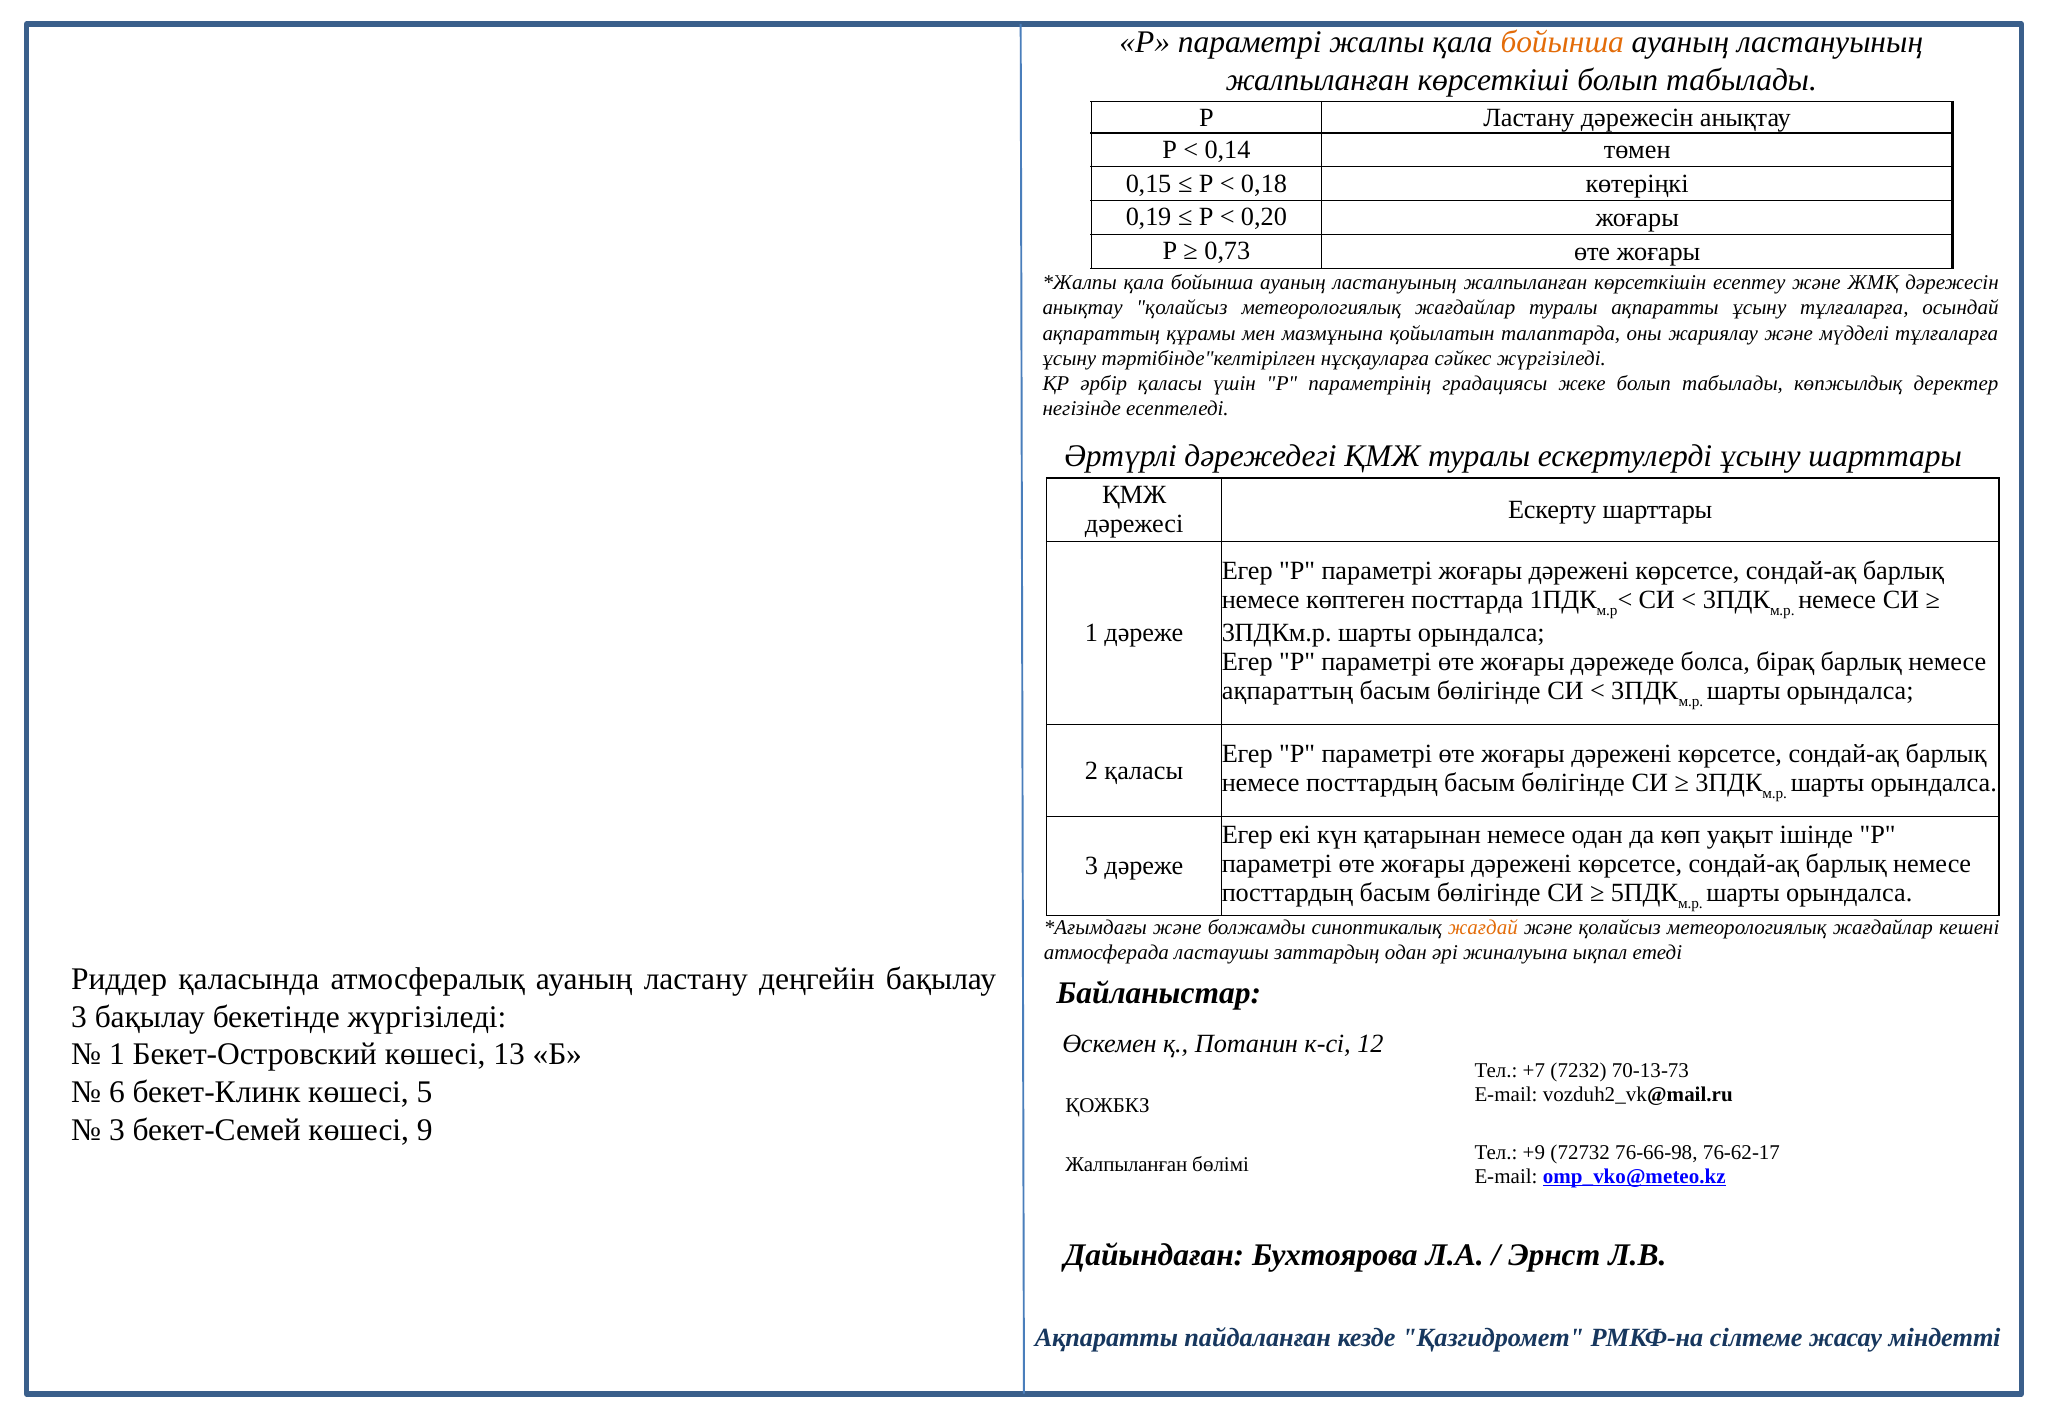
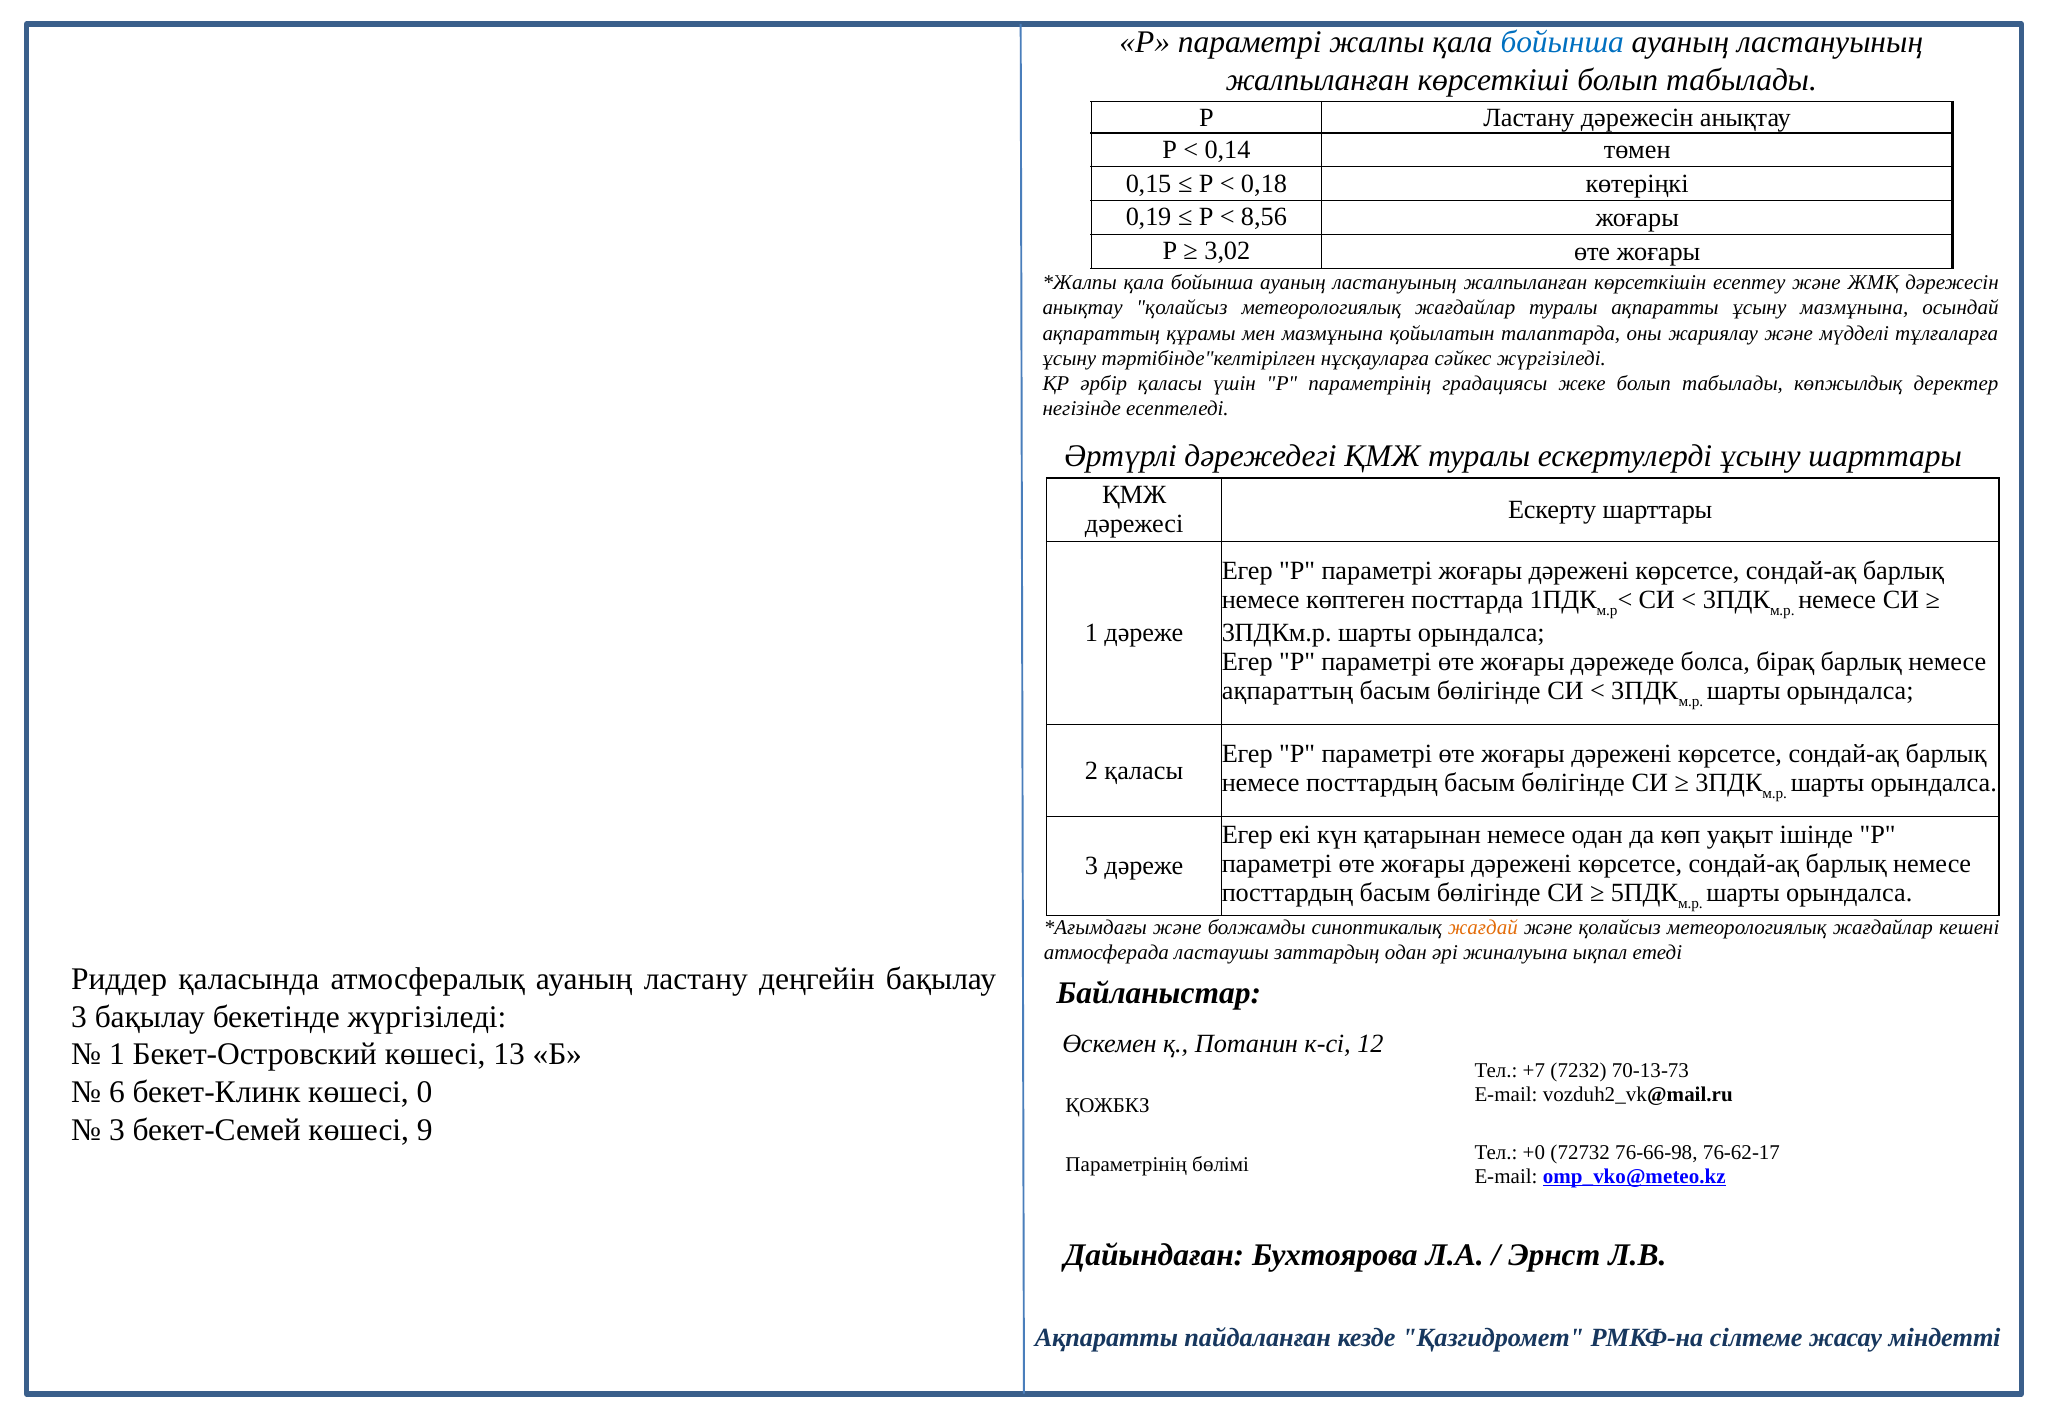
бойынша at (1562, 42) colour: orange -> blue
0,20: 0,20 -> 8,56
0,73: 0,73 -> 3,02
ұсыну тұлғаларға: тұлғаларға -> мазмұнына
5: 5 -> 0
+9: +9 -> +0
Жалпыланған at (1126, 1164): Жалпыланған -> Параметрінің
